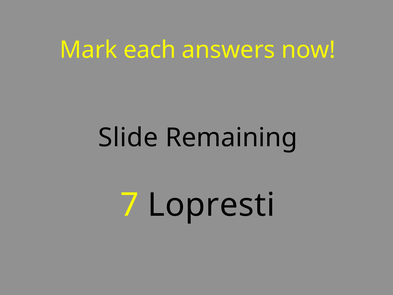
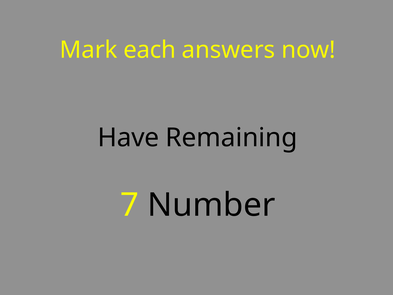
Slide: Slide -> Have
Lopresti: Lopresti -> Number
